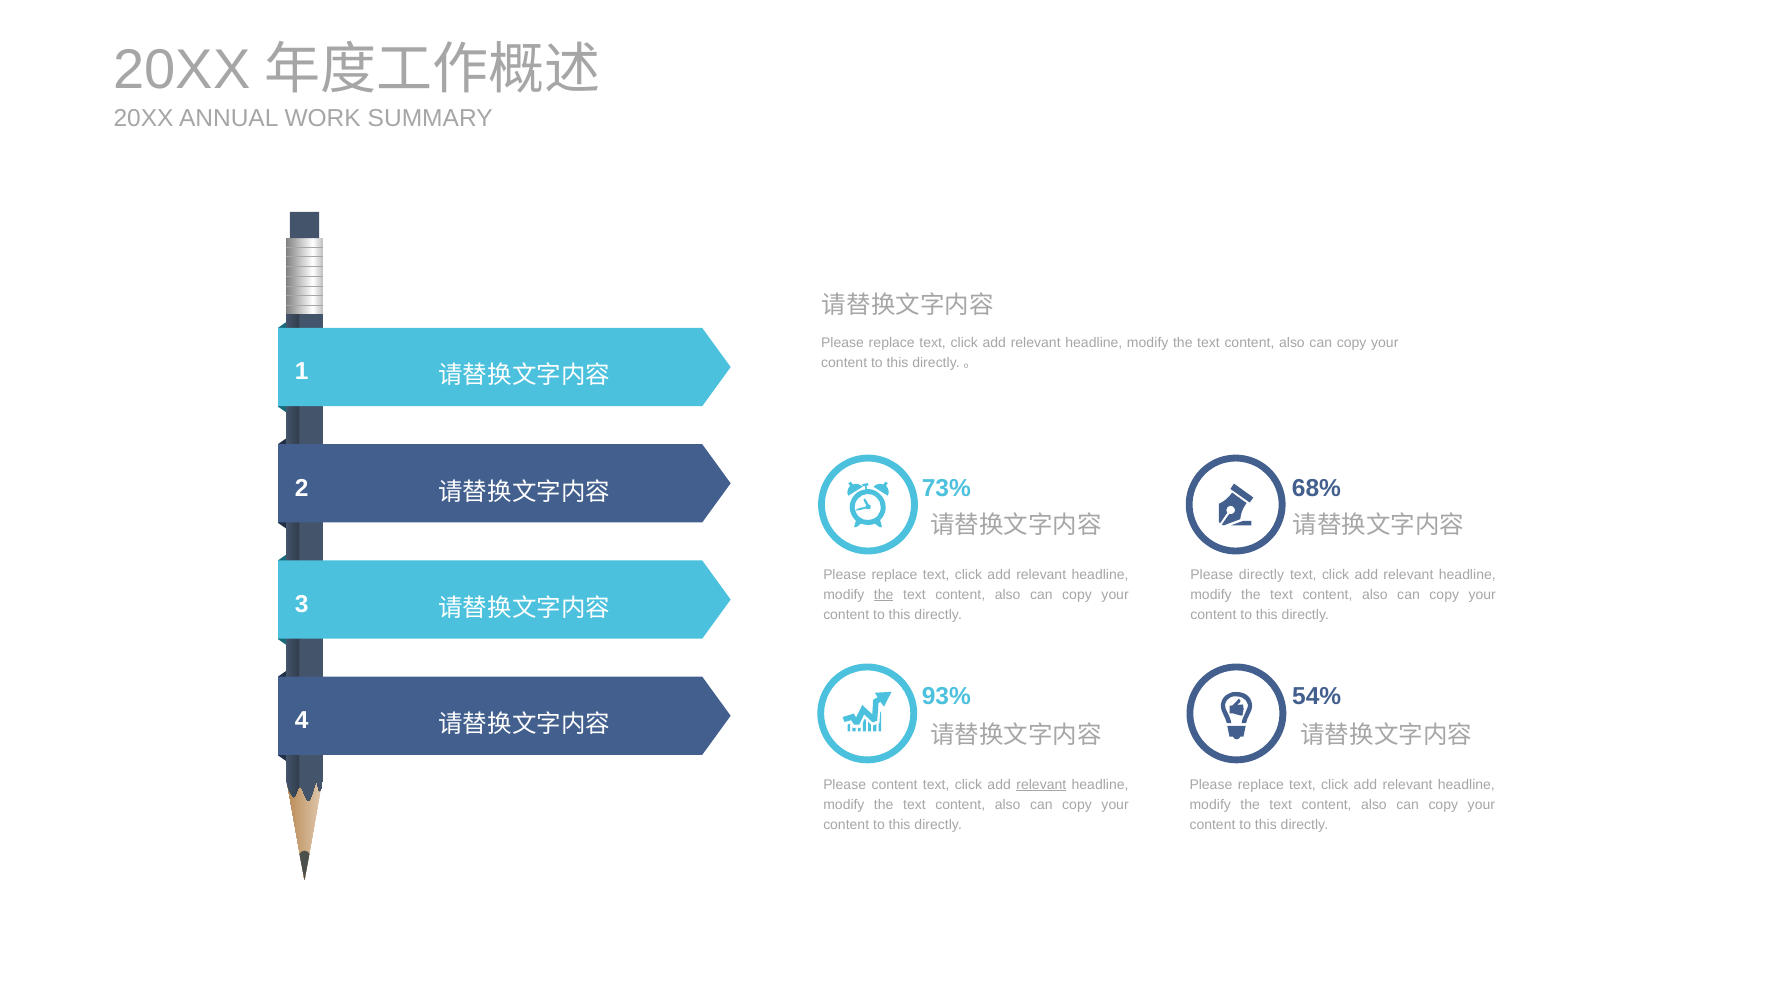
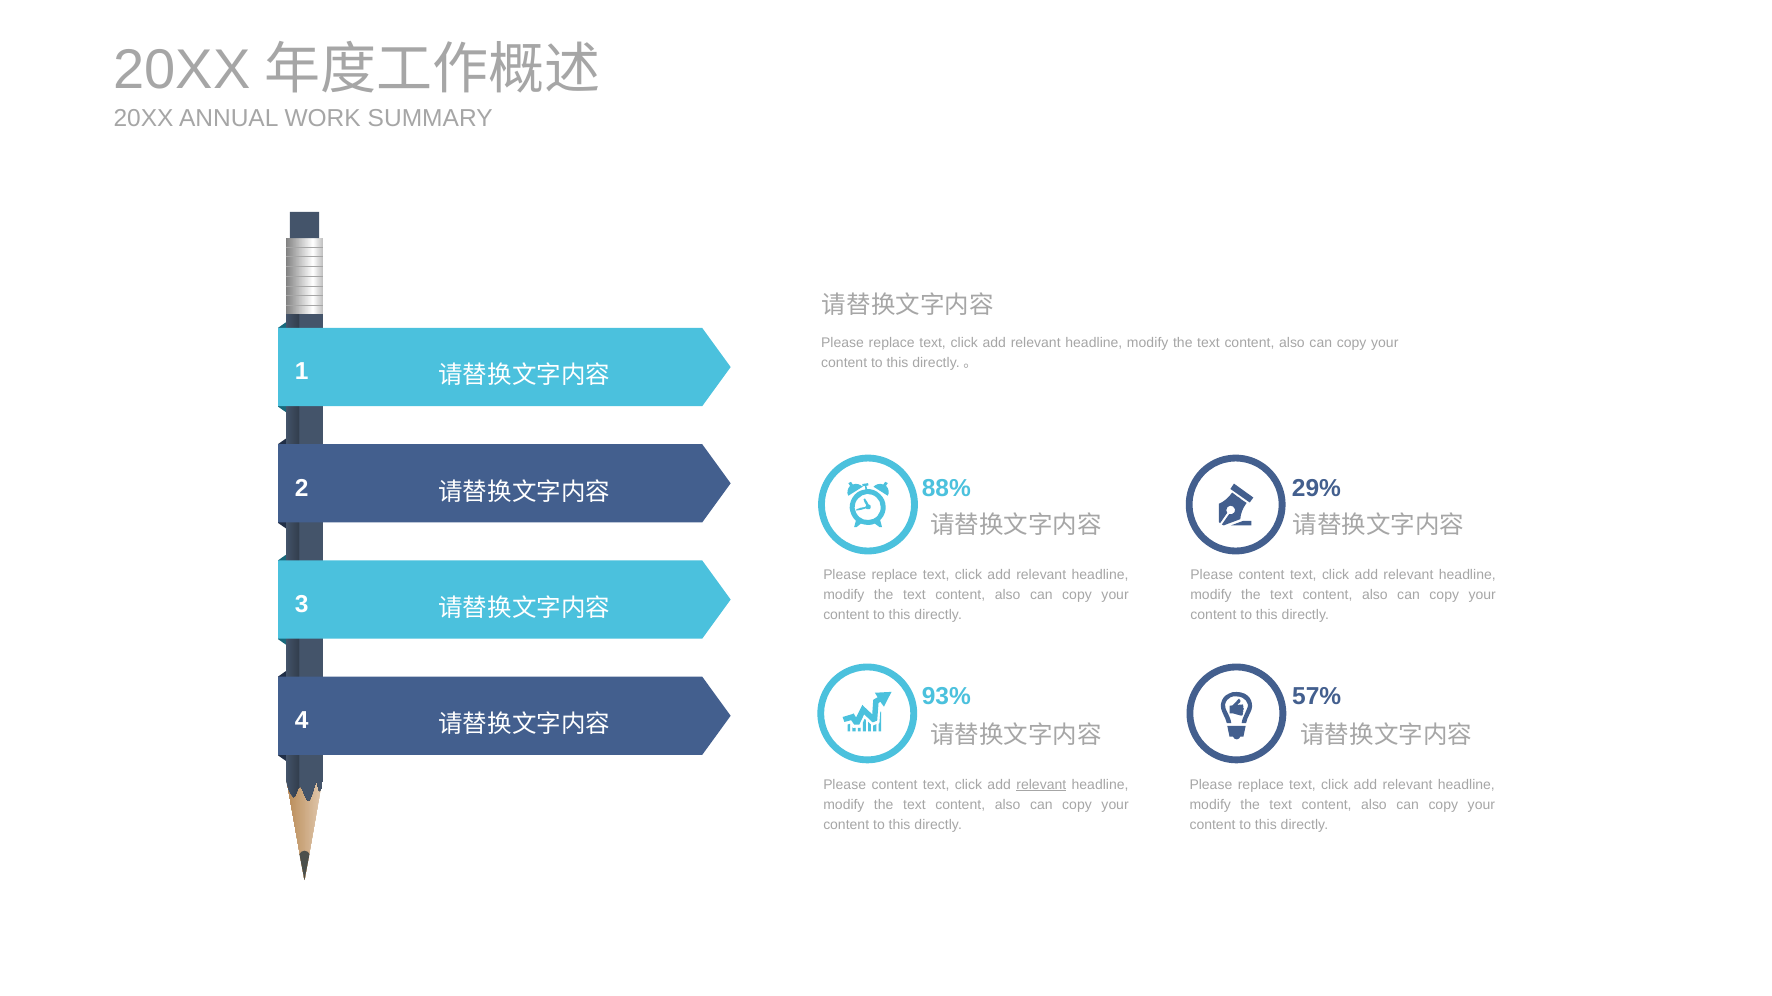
73%: 73% -> 88%
68%: 68% -> 29%
directly at (1262, 575): directly -> content
the at (884, 595) underline: present -> none
54%: 54% -> 57%
